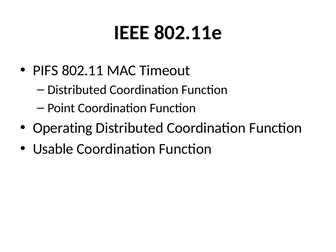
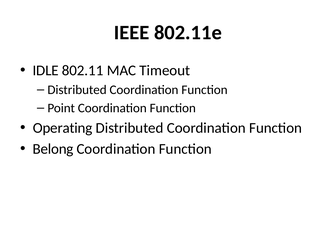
PIFS: PIFS -> IDLE
Usable: Usable -> Belong
